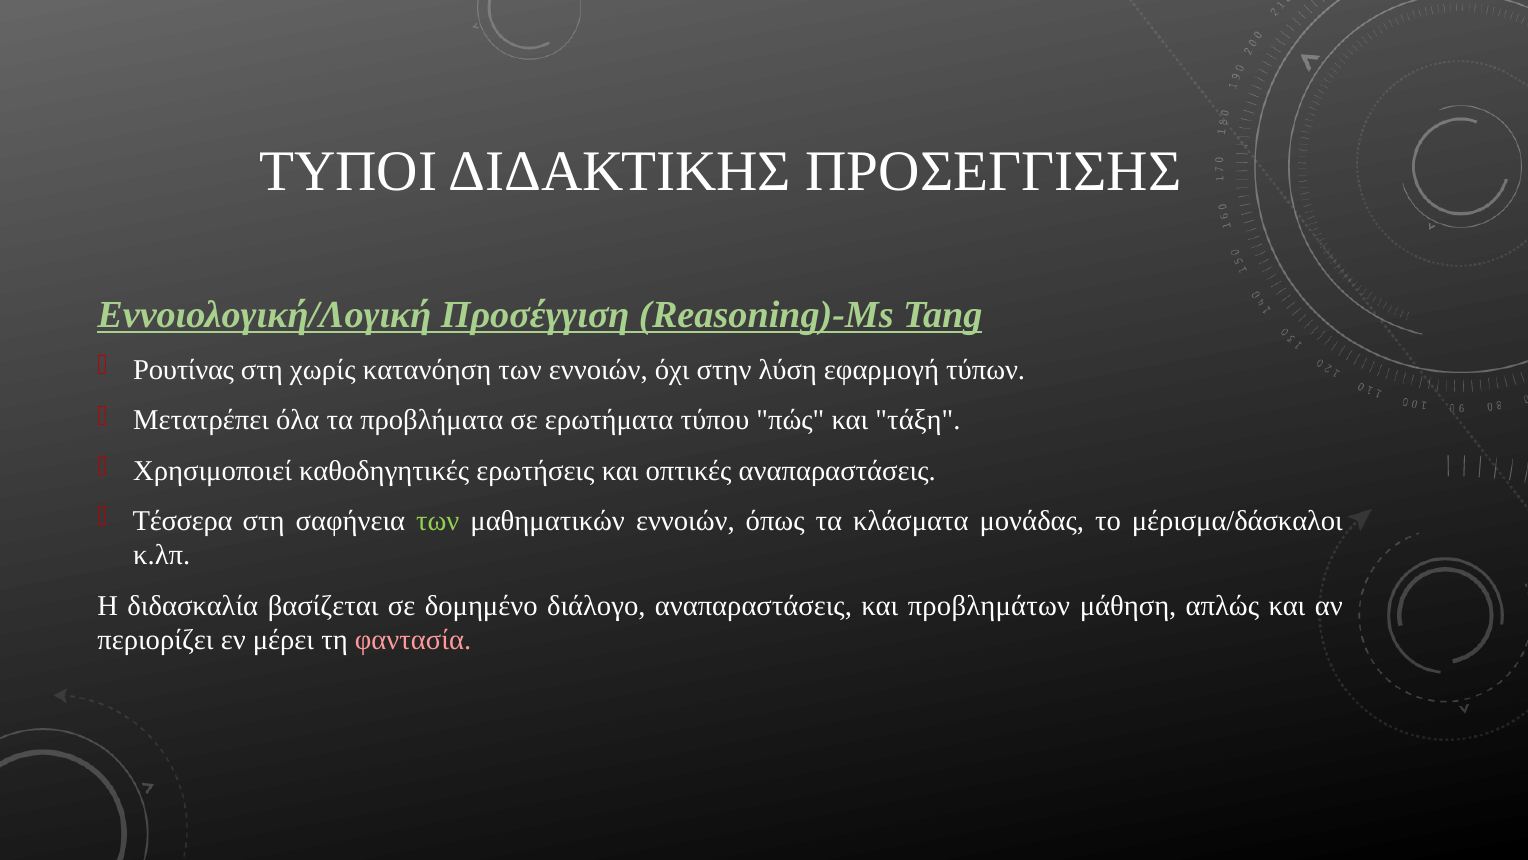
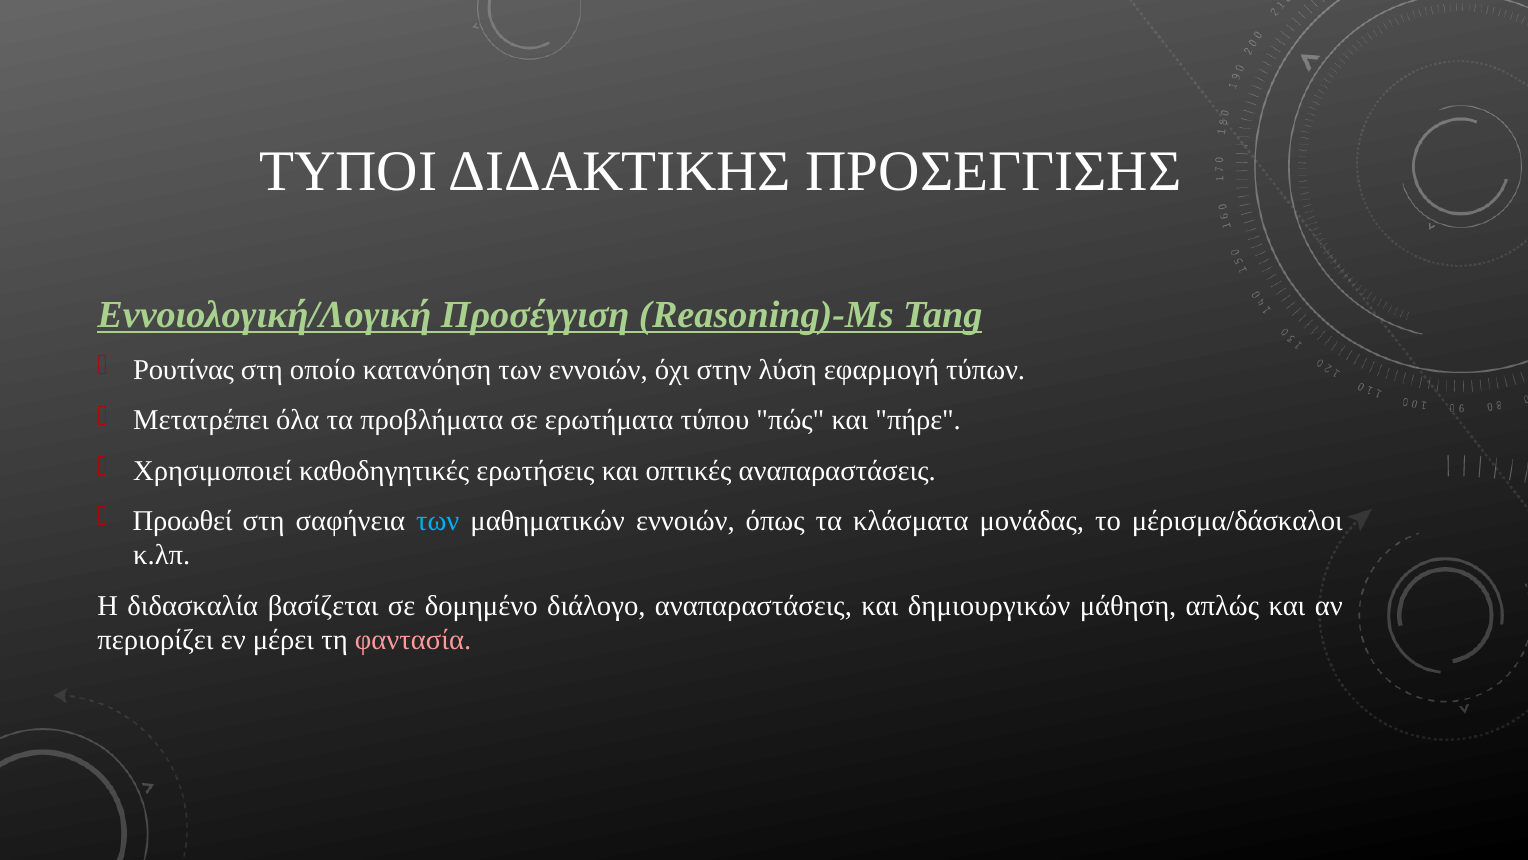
χωρίς: χωρίς -> οποίο
τάξη: τάξη -> πήρε
Τέσσερα: Τέσσερα -> Προωθεί
των at (438, 521) colour: light green -> light blue
προβλημάτων: προβλημάτων -> δημιουργικών
